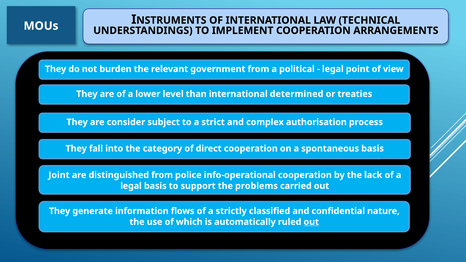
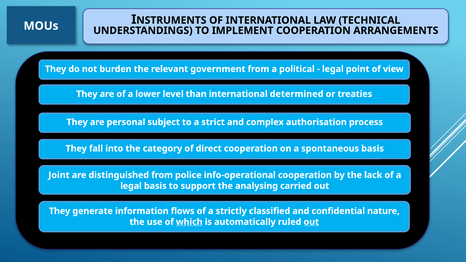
consider: consider -> personal
problems: problems -> analysing
which underline: none -> present
